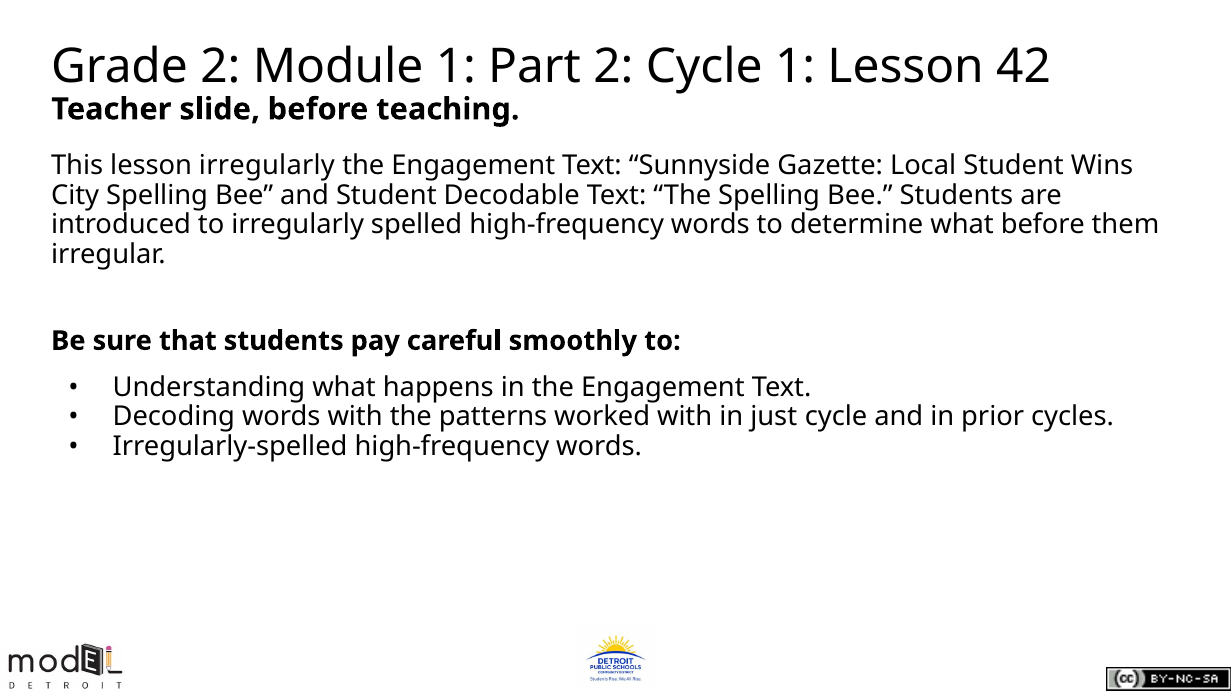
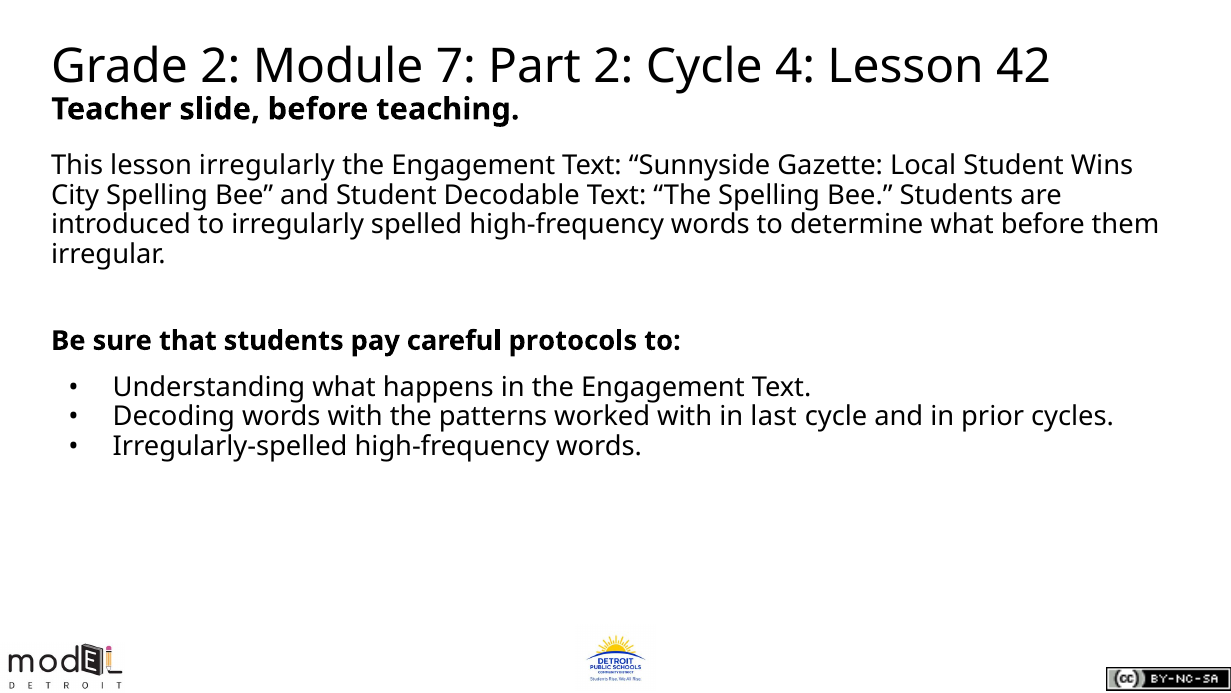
Module 1: 1 -> 7
Cycle 1: 1 -> 4
smoothly: smoothly -> protocols
just: just -> last
